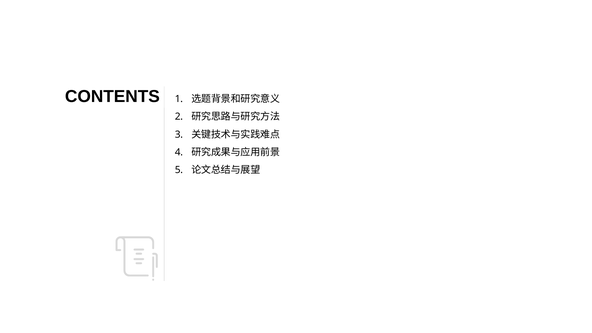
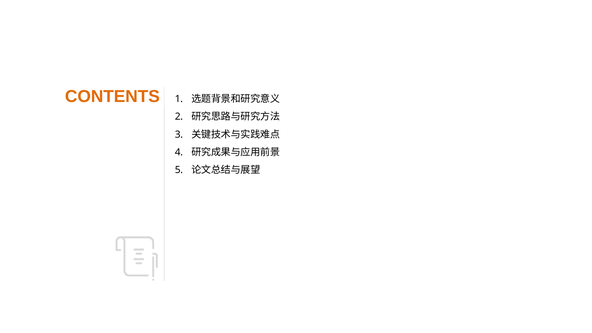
CONTENTS colour: black -> orange
